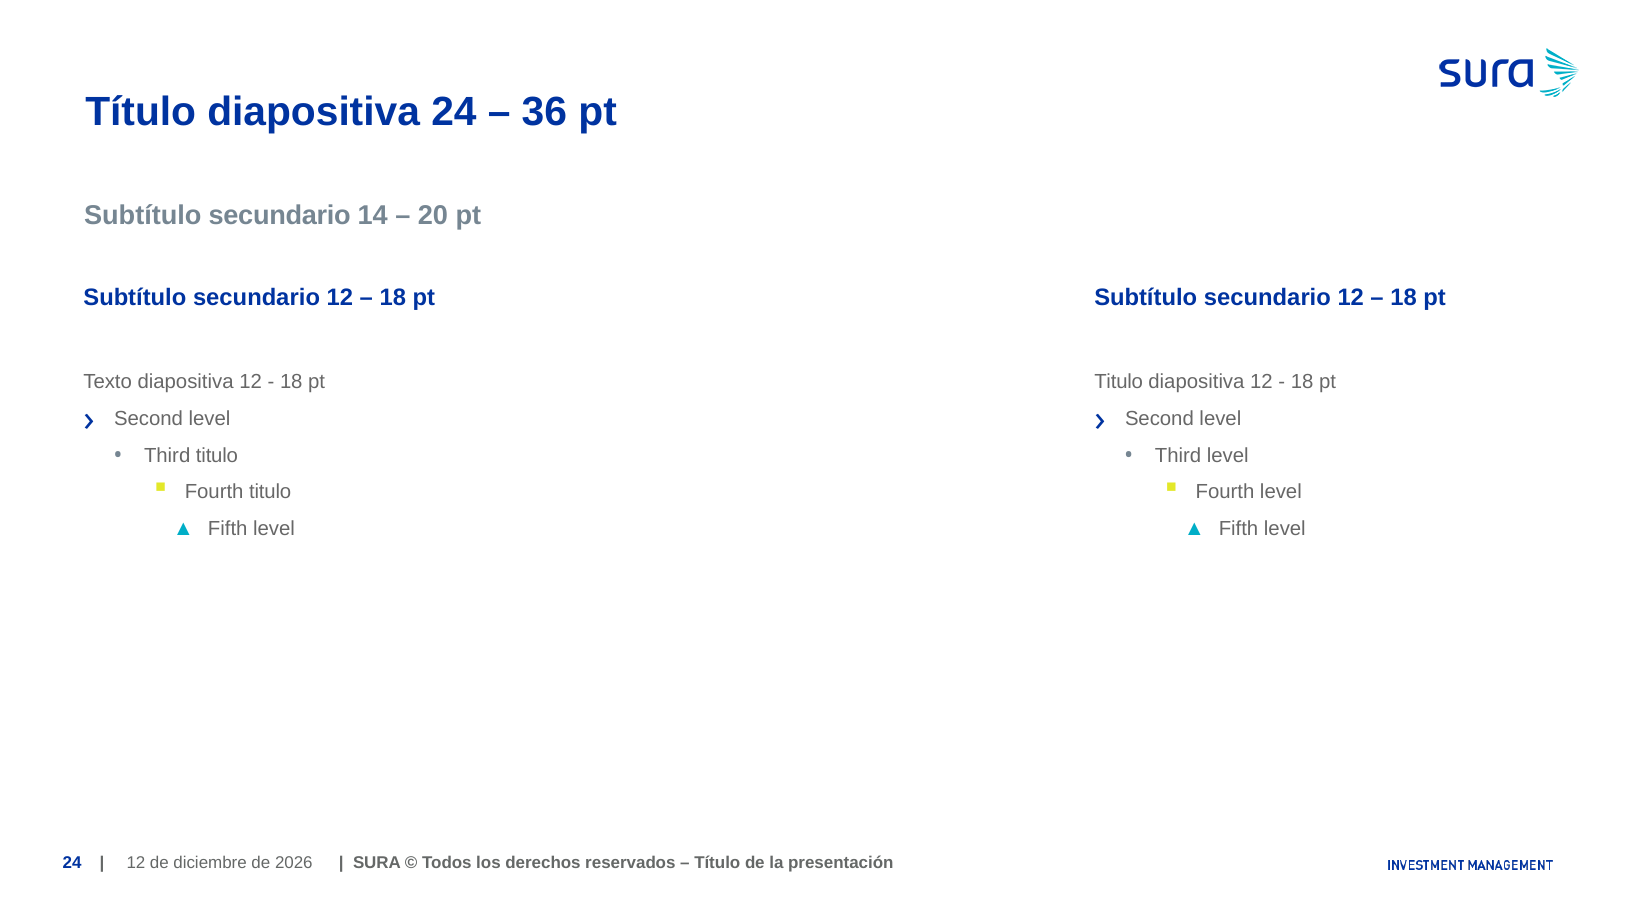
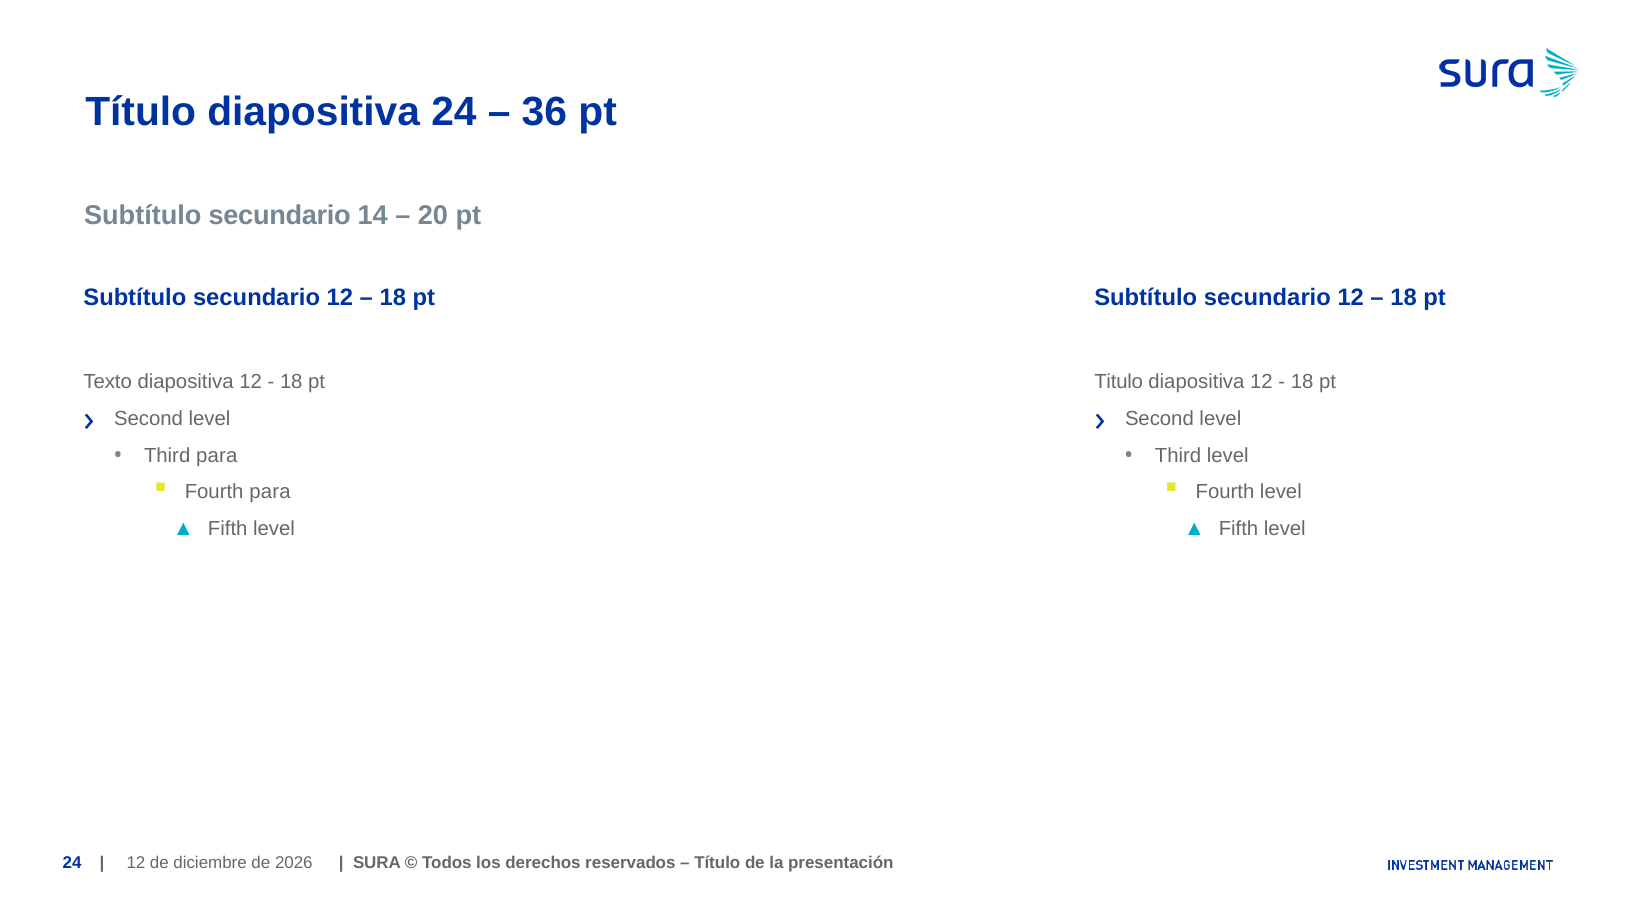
Third titulo: titulo -> para
Fourth titulo: titulo -> para
